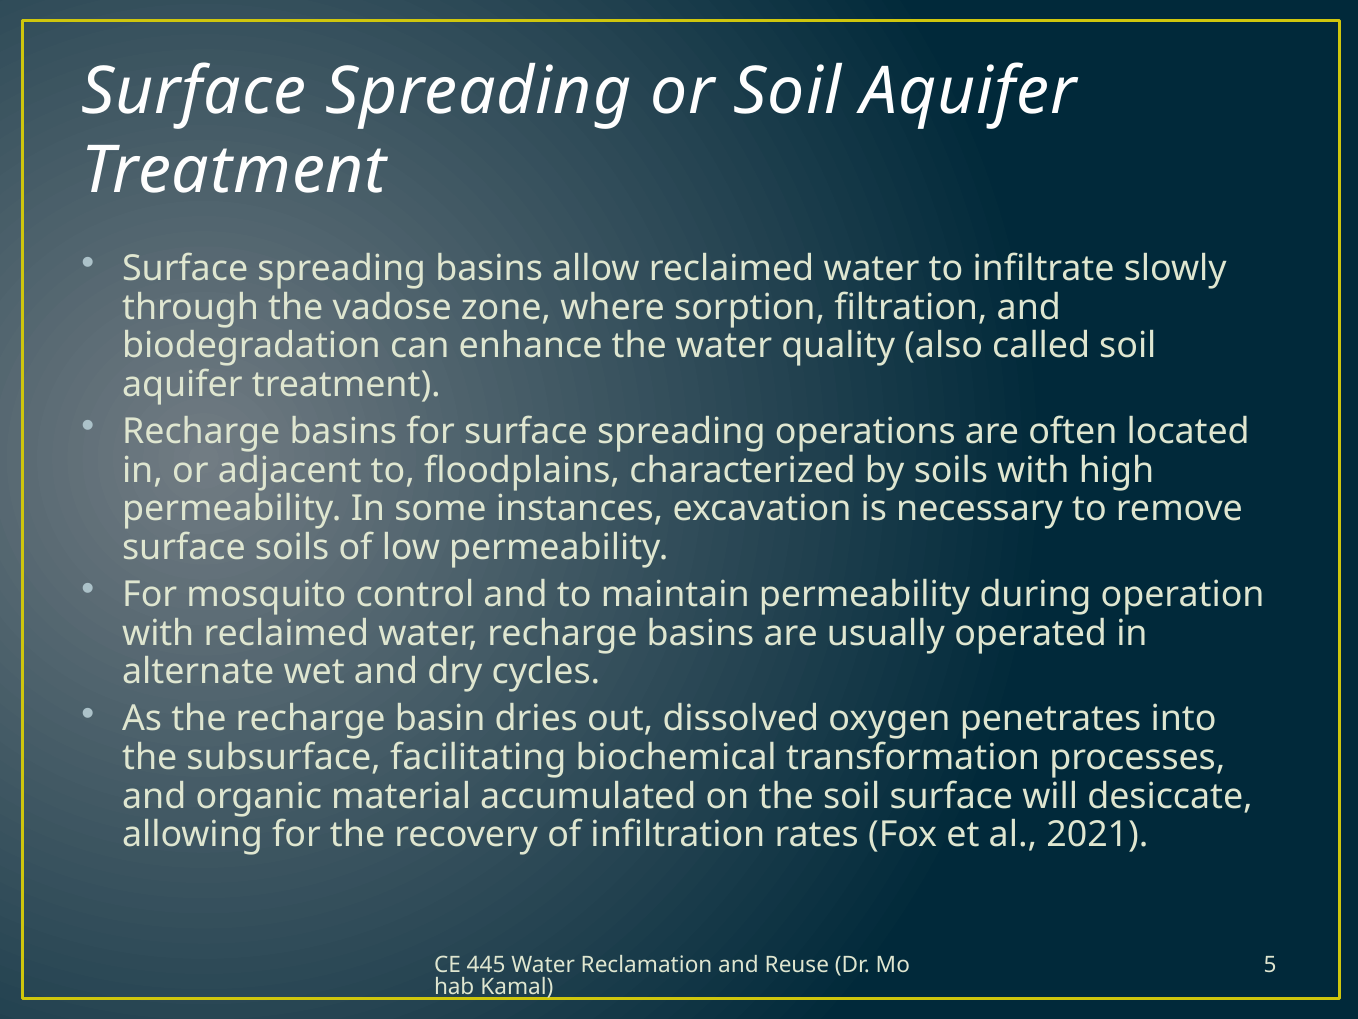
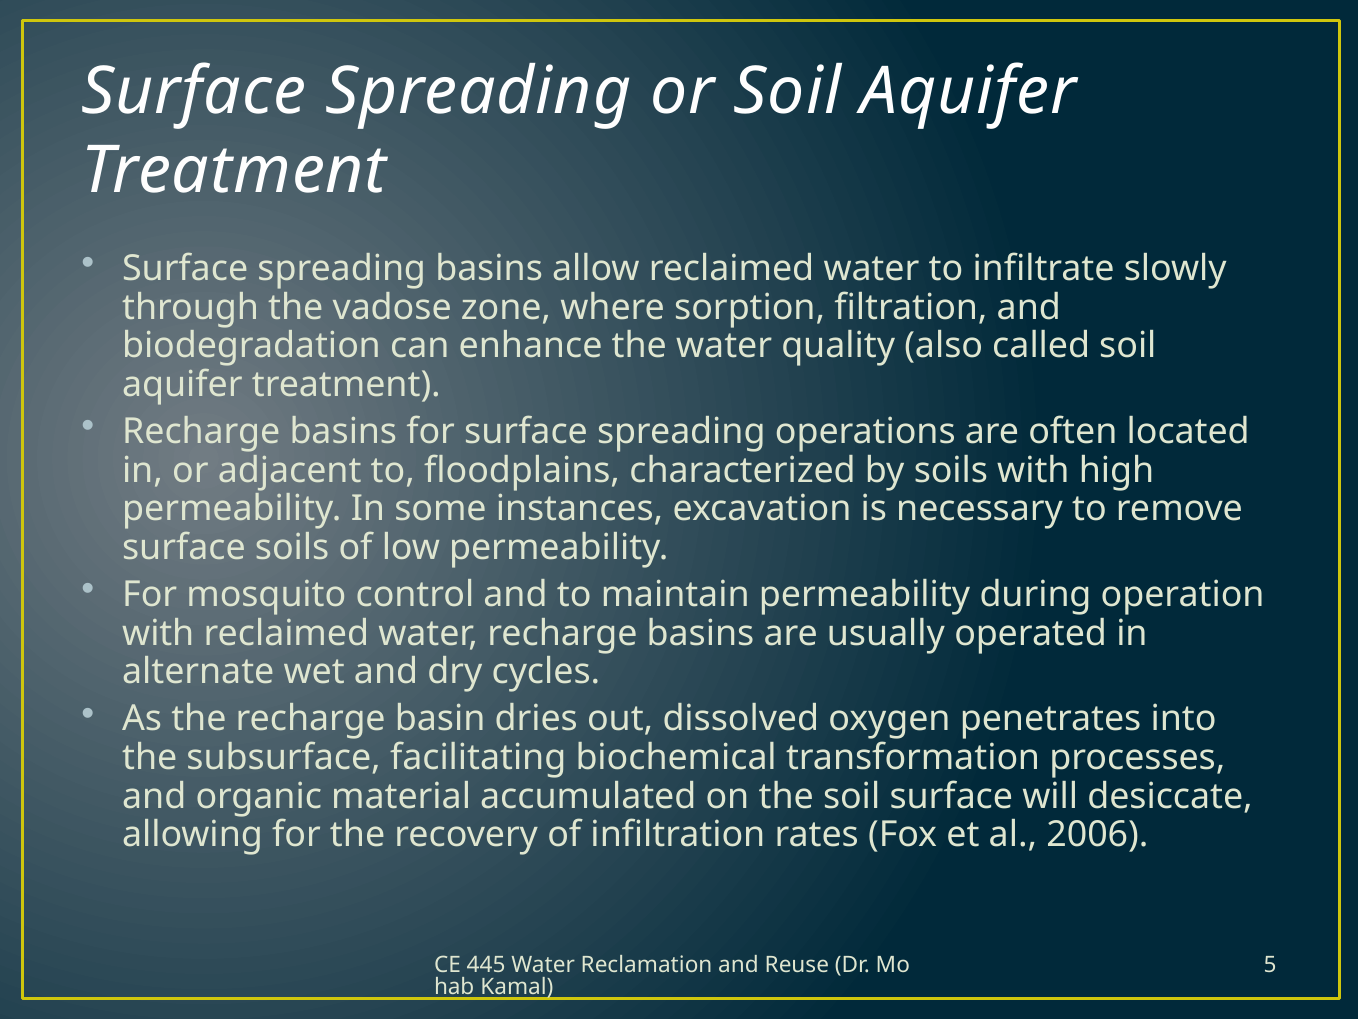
2021: 2021 -> 2006
